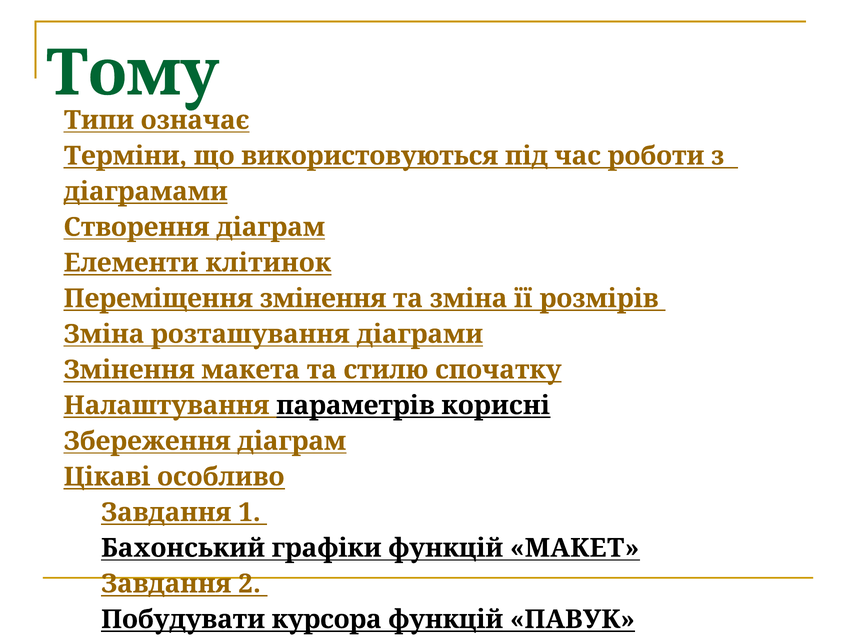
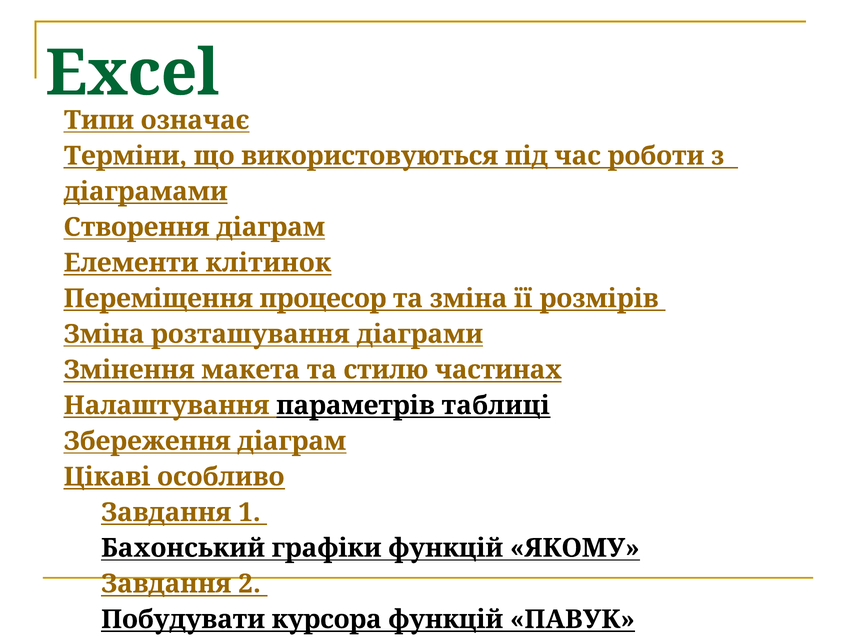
Тому: Тому -> Excel
Переміщення змінення: змінення -> процесор
спочатку: спочатку -> частинах
корисні: корисні -> таблиці
МАКЕТ: МАКЕТ -> ЯКОМУ
